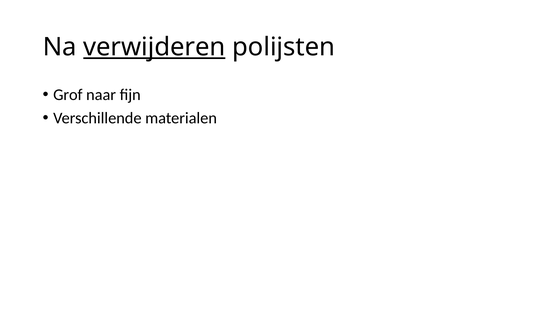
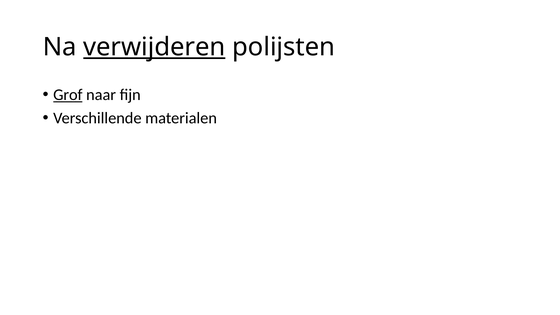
Grof underline: none -> present
